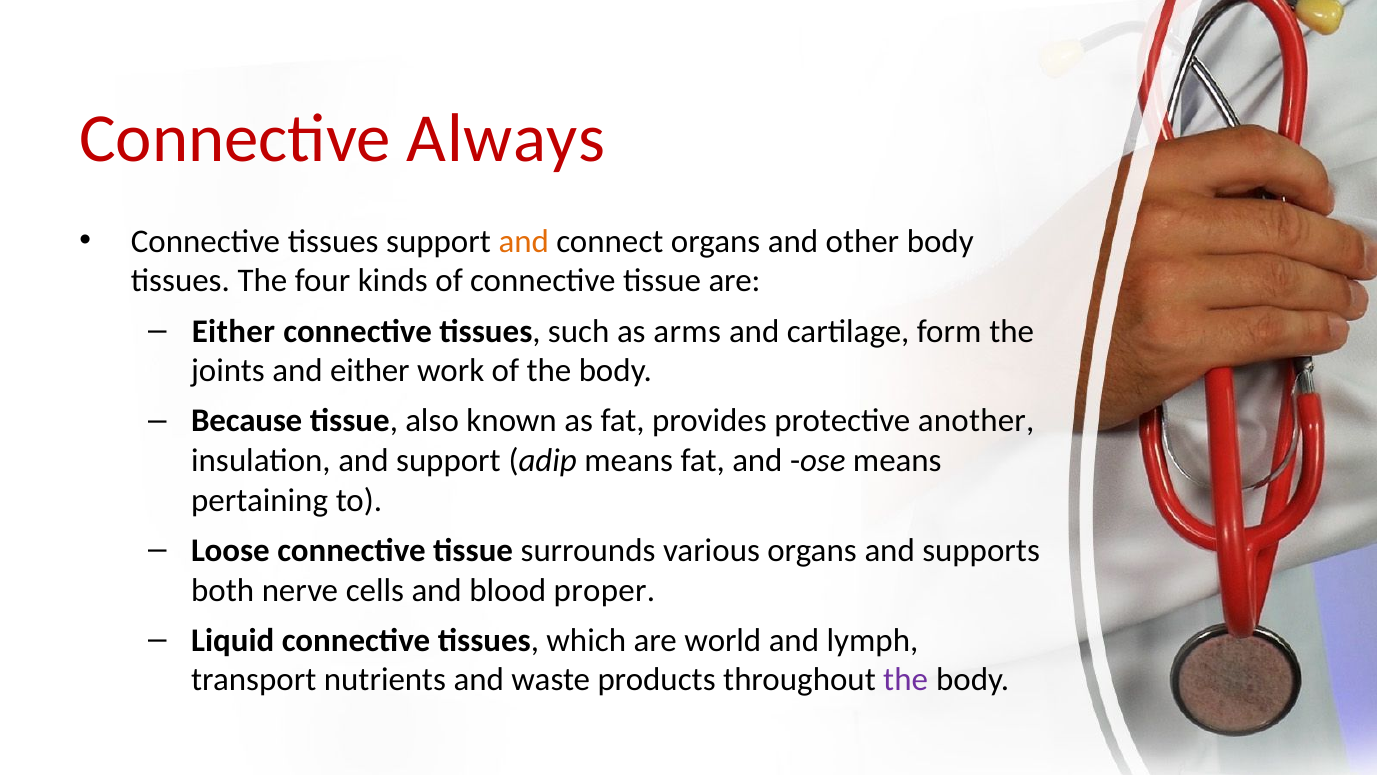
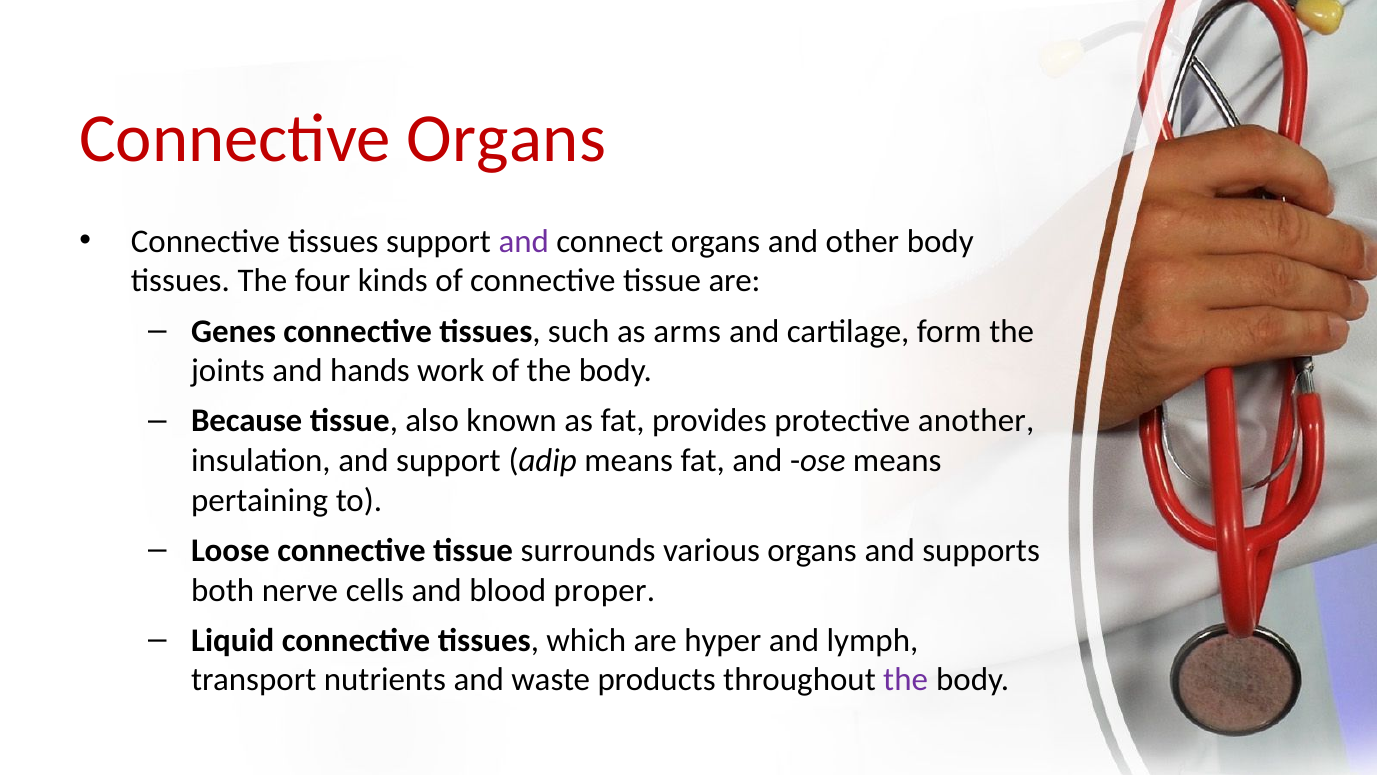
Connective Always: Always -> Organs
and at (524, 241) colour: orange -> purple
Either at (233, 331): Either -> Genes
and either: either -> hands
world: world -> hyper
